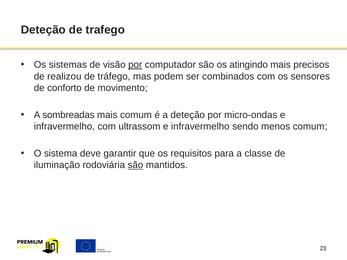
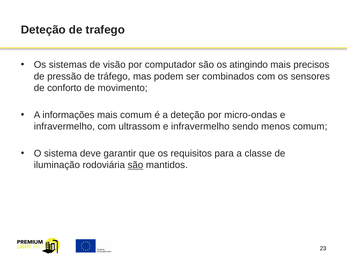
por at (135, 65) underline: present -> none
realizou: realizou -> pressão
sombreadas: sombreadas -> informações
